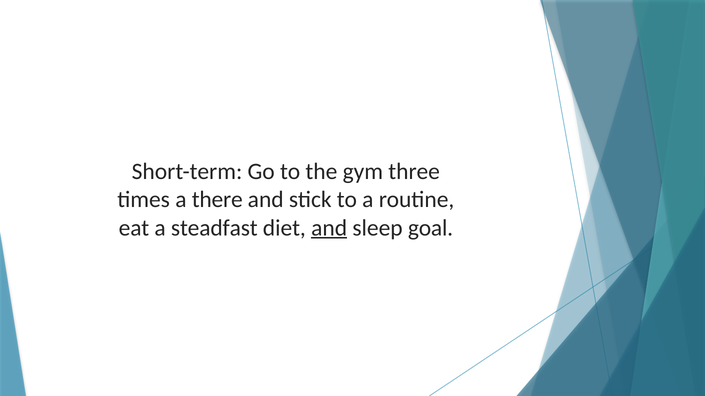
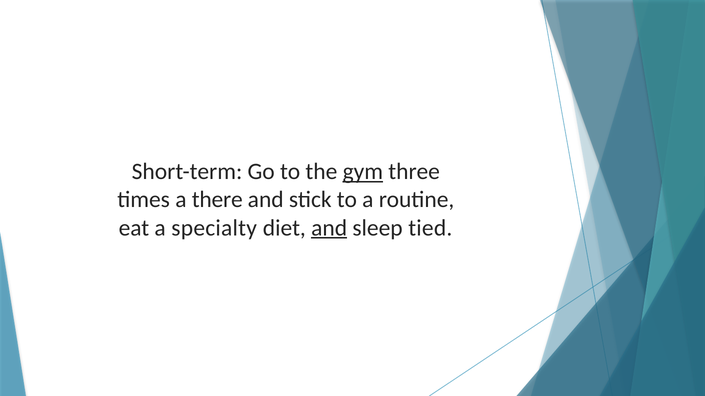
gym underline: none -> present
steadfast: steadfast -> specialty
goal: goal -> tied
